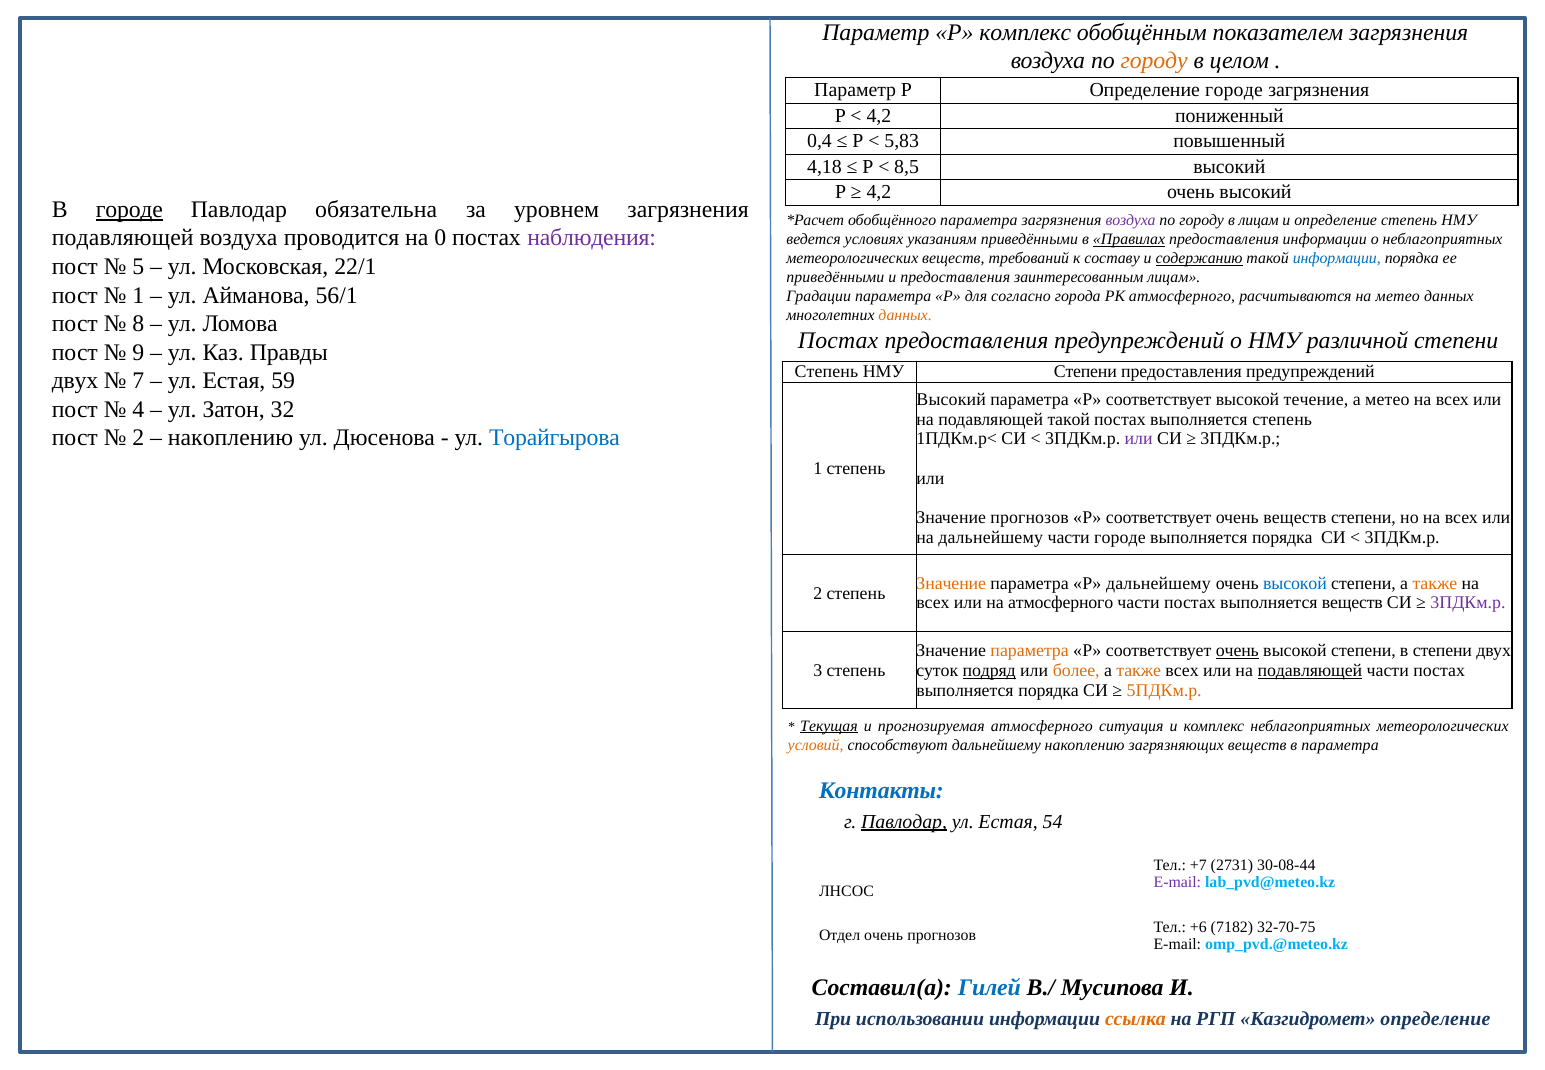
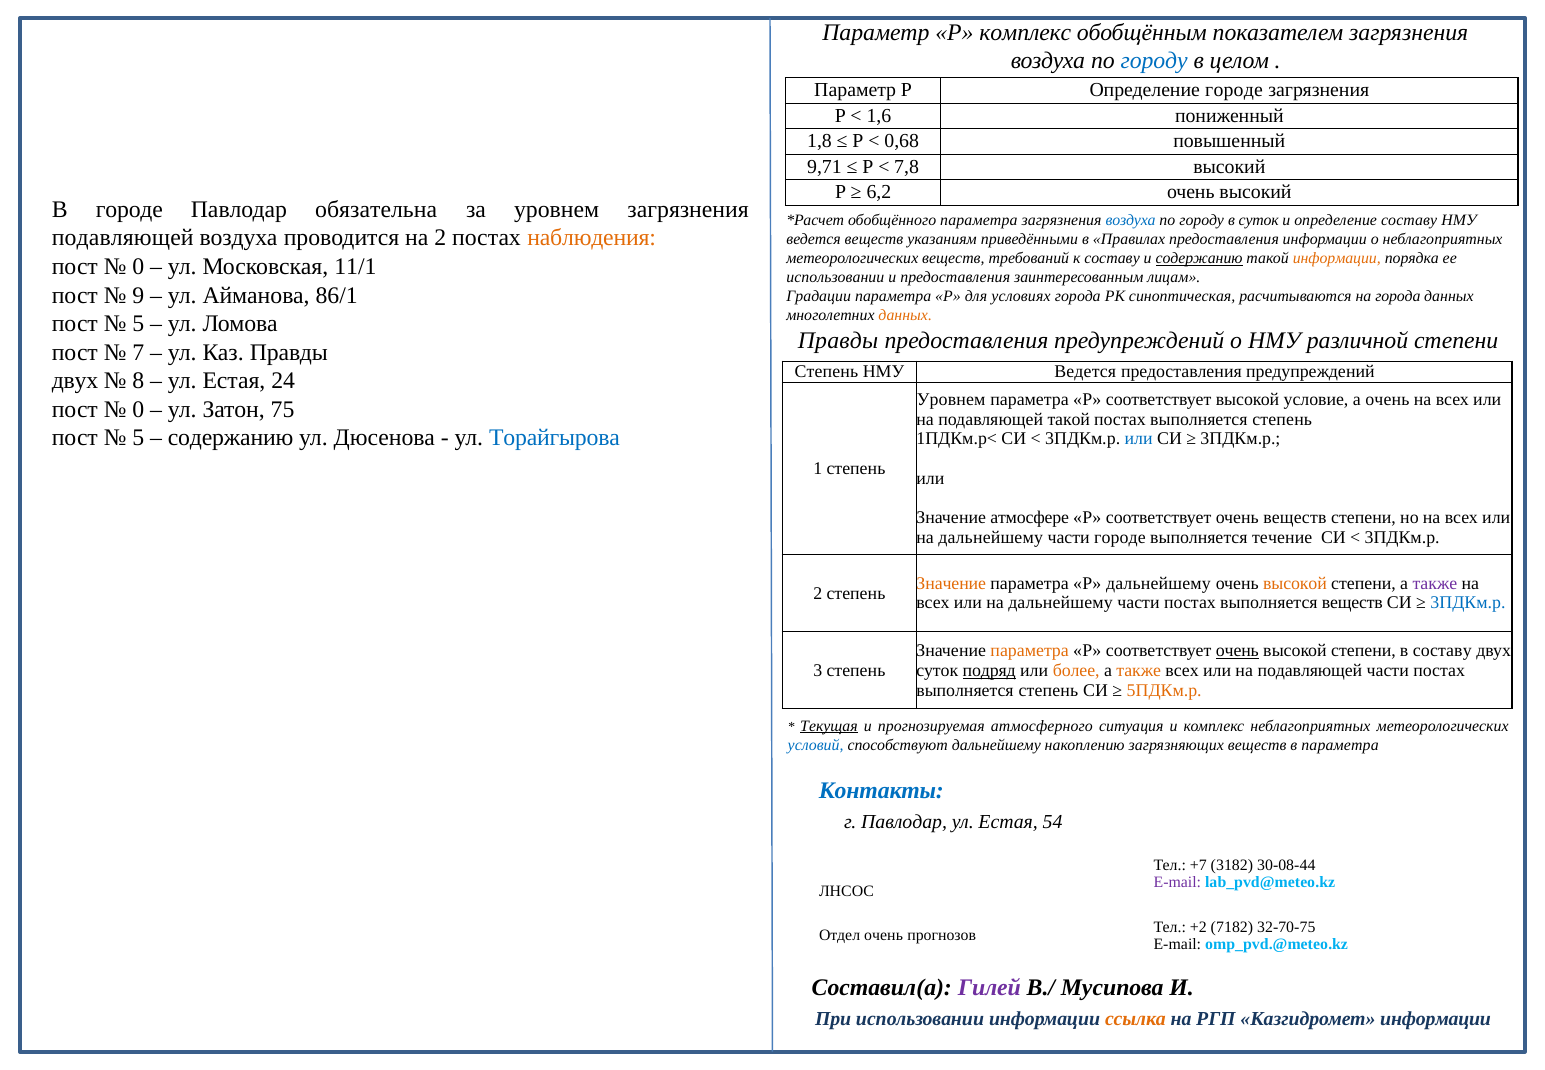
городу at (1154, 61) colour: orange -> blue
4,2 at (879, 116): 4,2 -> 1,6
0,4: 0,4 -> 1,8
5,83: 5,83 -> 0,68
4,18: 4,18 -> 9,71
8,5: 8,5 -> 7,8
4,2 at (879, 192): 4,2 -> 6,2
городе at (129, 210) underline: present -> none
воздуха at (1131, 221) colour: purple -> blue
в лицам: лицам -> суток
определение степень: степень -> составу
на 0: 0 -> 2
наблюдения colour: purple -> orange
ведется условиях: условиях -> веществ
Правилах underline: present -> none
информации at (1337, 258) colour: blue -> orange
5 at (138, 267): 5 -> 0
22/1: 22/1 -> 11/1
приведёнными at (835, 277): приведёнными -> использовании
1 at (138, 295): 1 -> 9
56/1: 56/1 -> 86/1
согласно: согласно -> условиях
РК атмосферного: атмосферного -> синоптическая
на метео: метео -> города
8 at (138, 324): 8 -> 5
Постах at (838, 341): Постах -> Правды
9: 9 -> 7
Степени at (1085, 372): Степени -> Ведется
7: 7 -> 8
59: 59 -> 24
Высокий at (951, 399): Высокий -> Уровнем
течение: течение -> условие
а метео: метео -> очень
4 at (138, 409): 4 -> 0
32: 32 -> 75
2 at (138, 438): 2 -> 5
накоплению at (231, 438): накоплению -> содержанию
или at (1139, 439) colour: purple -> blue
Значение прогнозов: прогнозов -> атмосфере
порядка at (1282, 538): порядка -> течение
высокой at (1295, 583) colour: blue -> orange
также at (1435, 583) colour: orange -> purple
атмосферного at (1061, 603): атмосферного -> дальнейшему
3ПДКм.р at (1468, 603) colour: purple -> blue
в степени: степени -> составу
подавляющей at (1310, 670) underline: present -> none
порядка at (1049, 690): порядка -> степень
условий colour: orange -> blue
Павлодар at (904, 821) underline: present -> none
2731: 2731 -> 3182
+6: +6 -> +2
Гилей colour: blue -> purple
Казгидромет определение: определение -> информации
